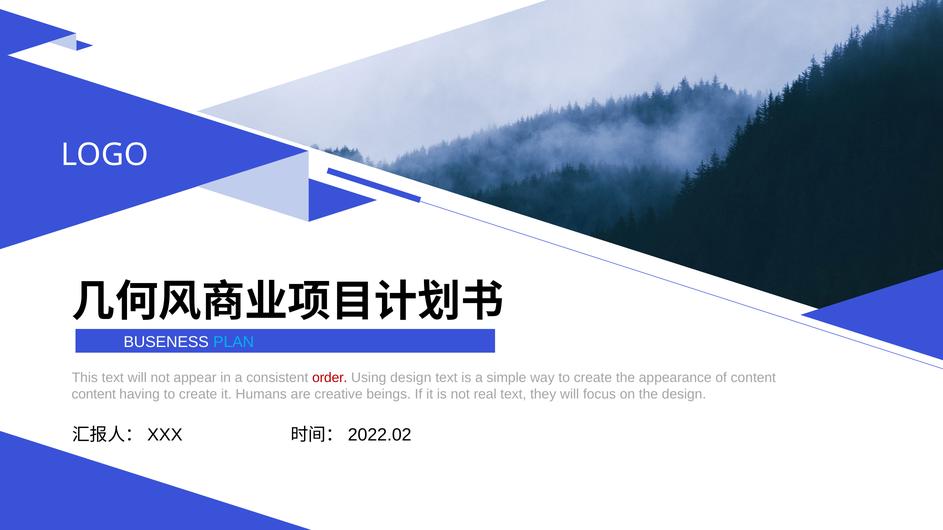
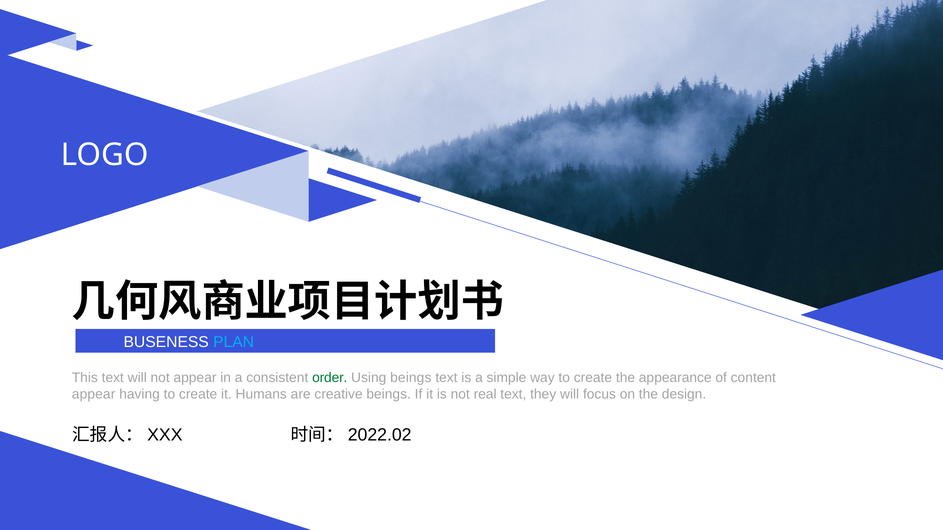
order colour: red -> green
Using design: design -> beings
content at (94, 394): content -> appear
